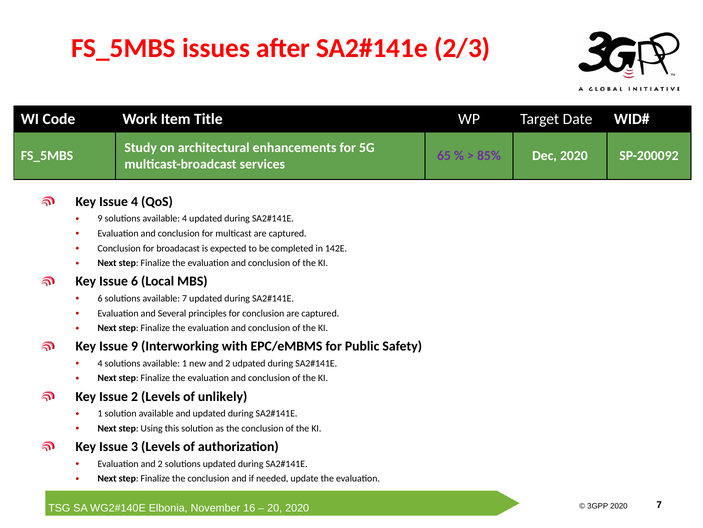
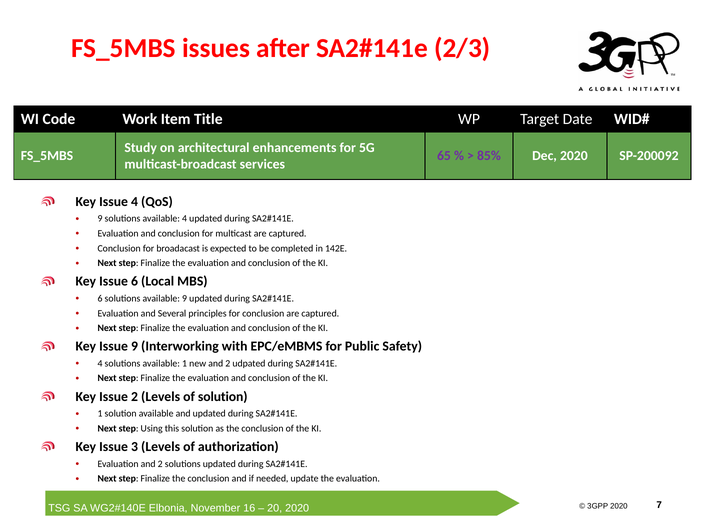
available 7: 7 -> 9
of unlikely: unlikely -> solution
